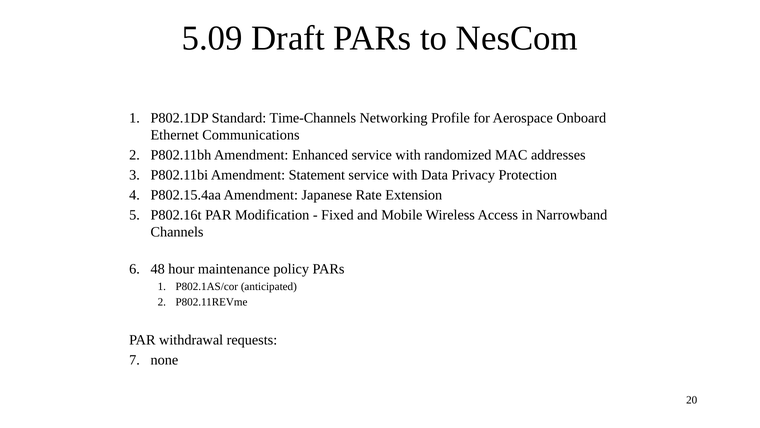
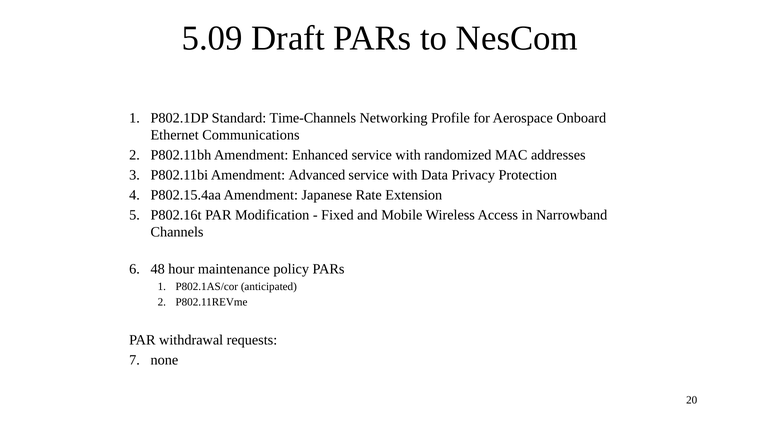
Statement: Statement -> Advanced
